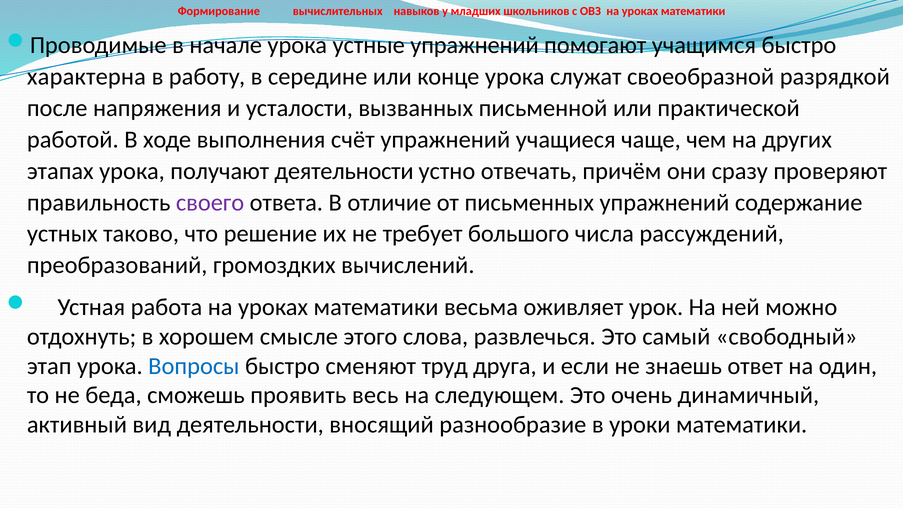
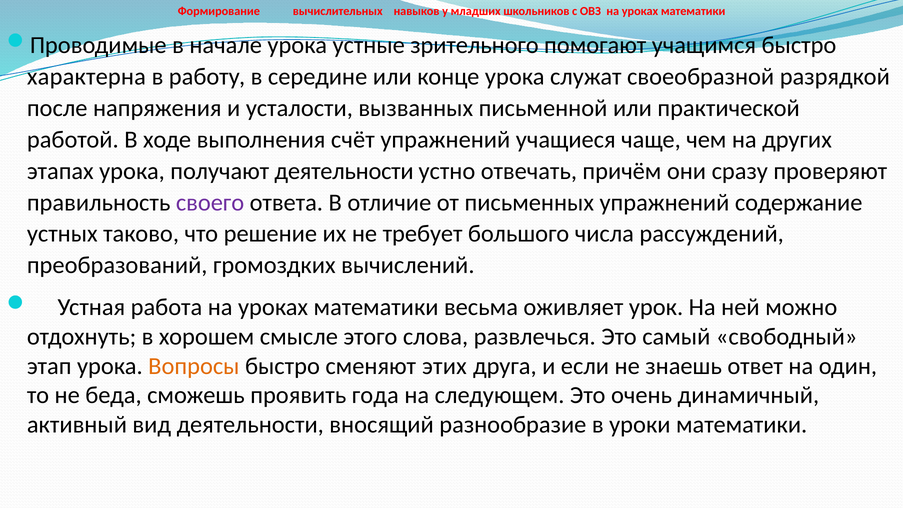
устные упражнений: упражнений -> зрительного
Вопросы colour: blue -> orange
труд: труд -> этих
весь: весь -> года
